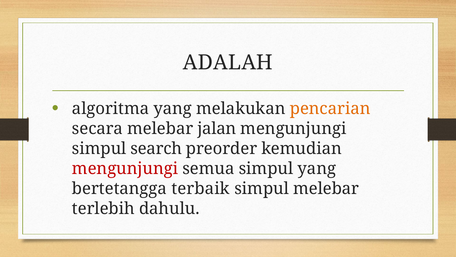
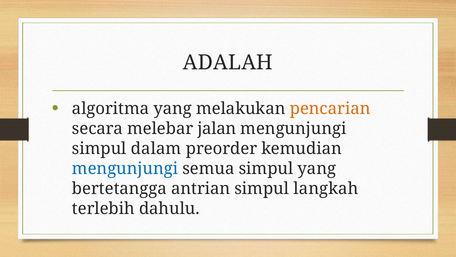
search: search -> dalam
mengunjungi at (125, 168) colour: red -> blue
terbaik: terbaik -> antrian
simpul melebar: melebar -> langkah
